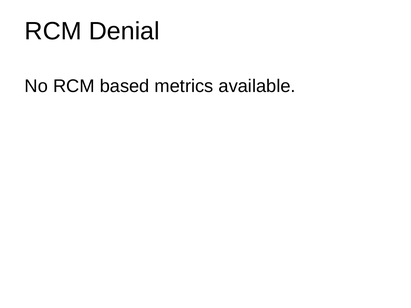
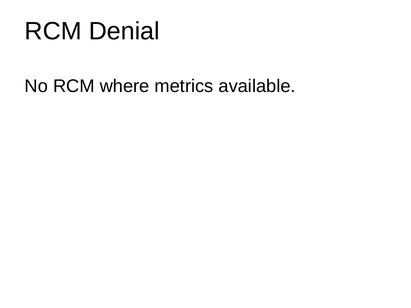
based: based -> where
